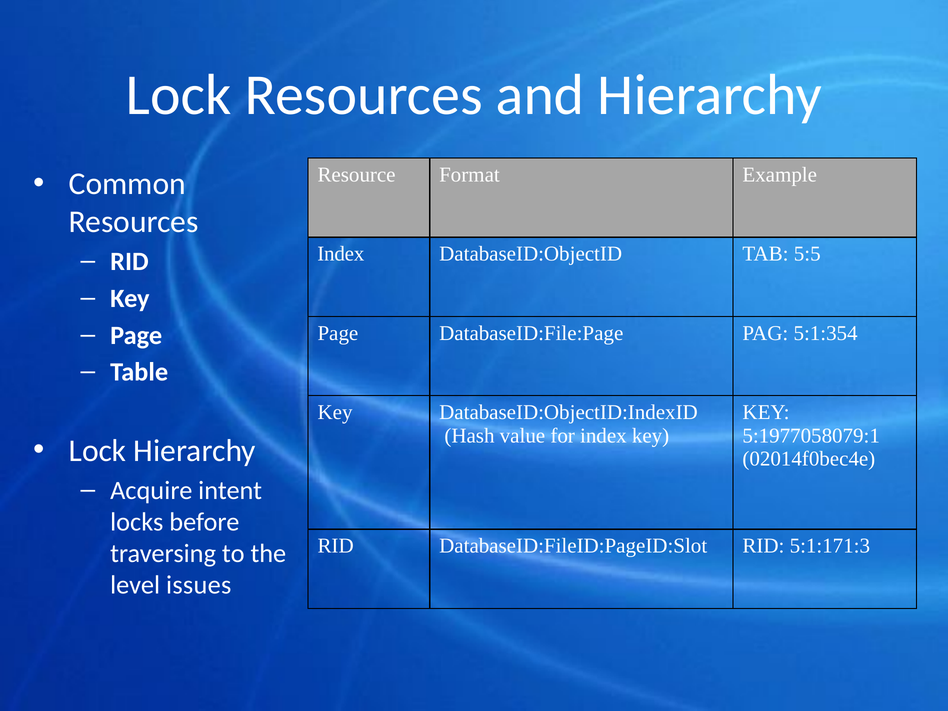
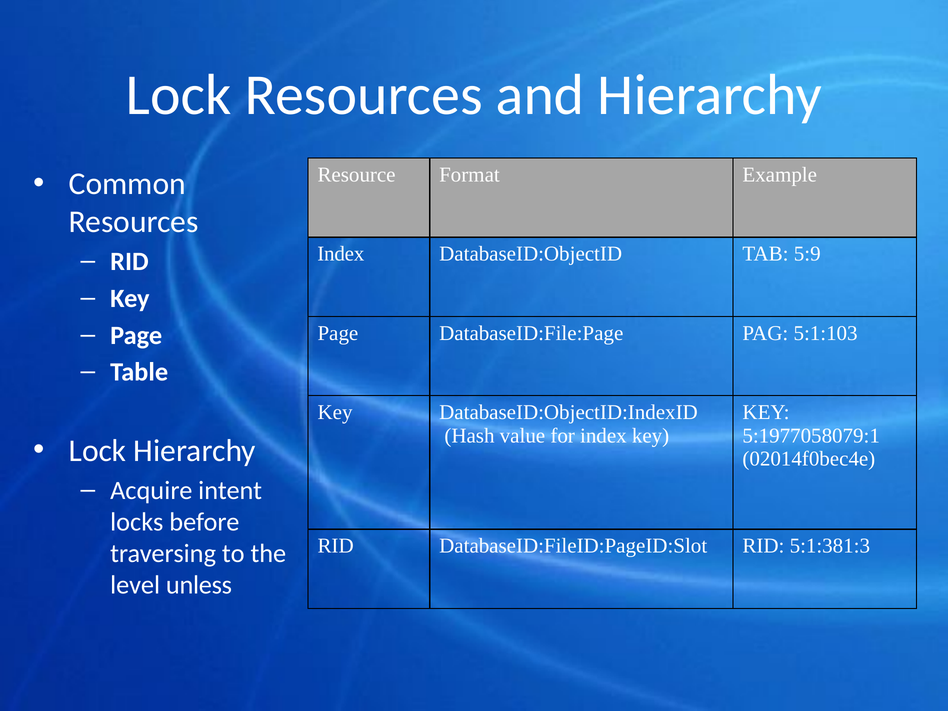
5:5: 5:5 -> 5:9
5:1:354: 5:1:354 -> 5:1:103
5:1:171:3: 5:1:171:3 -> 5:1:381:3
issues: issues -> unless
